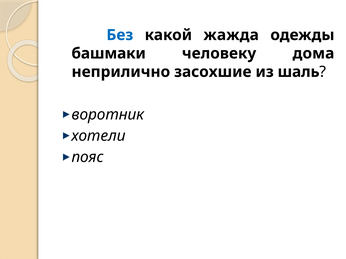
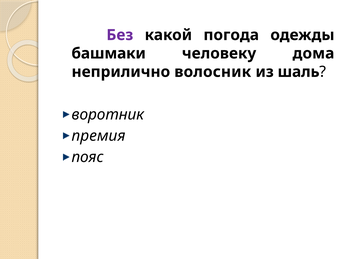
Без colour: blue -> purple
жажда: жажда -> погода
засохшие: засохшие -> волосник
хотели: хотели -> премия
